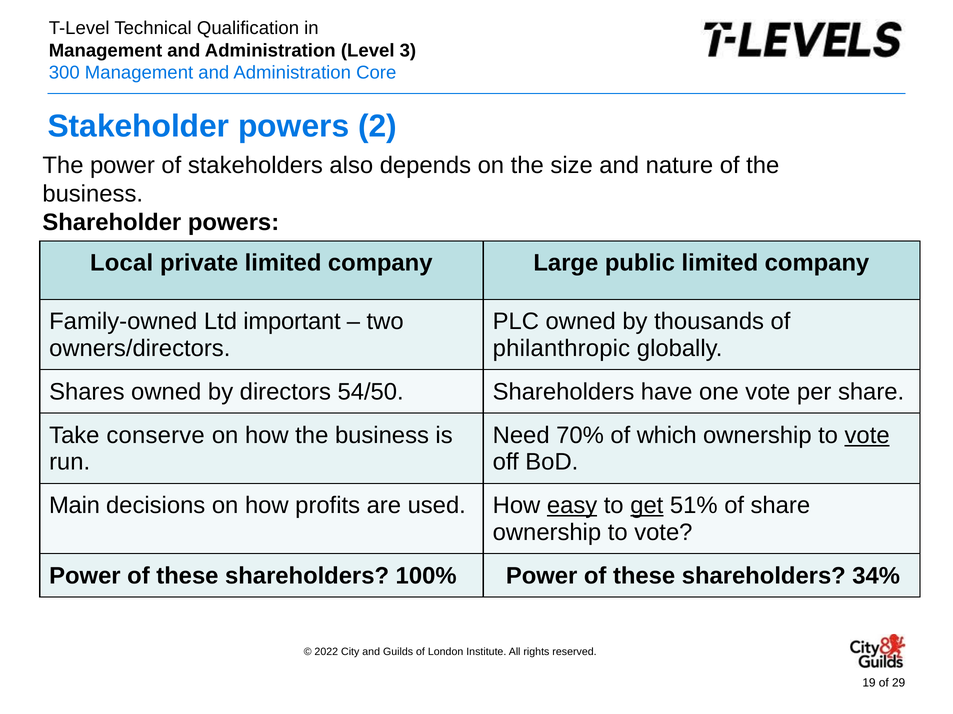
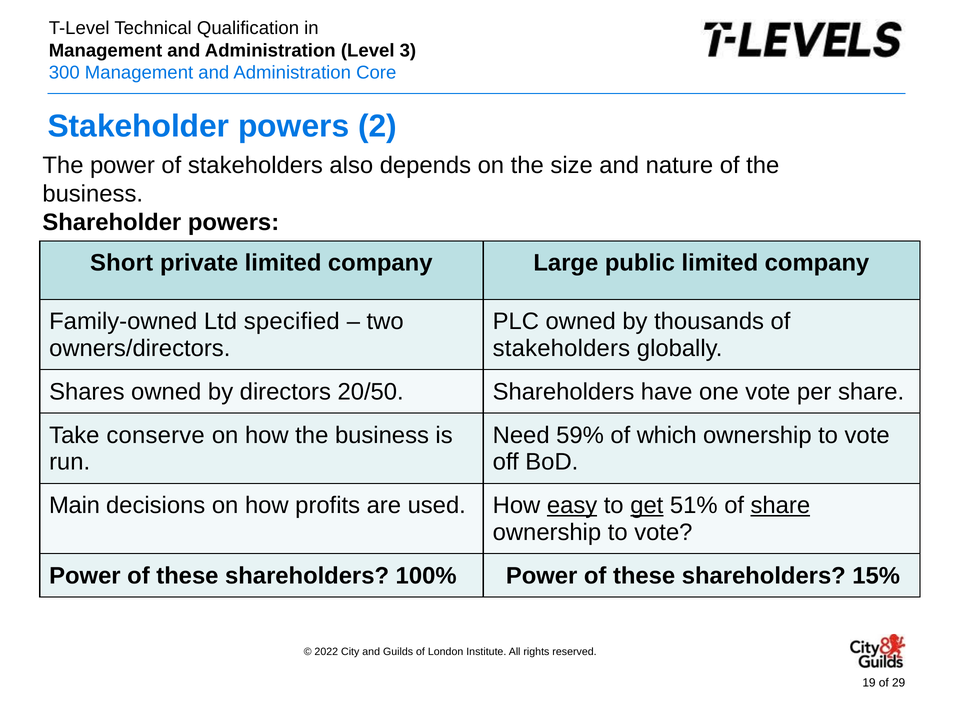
Local: Local -> Short
important: important -> specified
philanthropic at (561, 349): philanthropic -> stakeholders
54/50: 54/50 -> 20/50
70%: 70% -> 59%
vote at (867, 436) underline: present -> none
share at (780, 506) underline: none -> present
34%: 34% -> 15%
